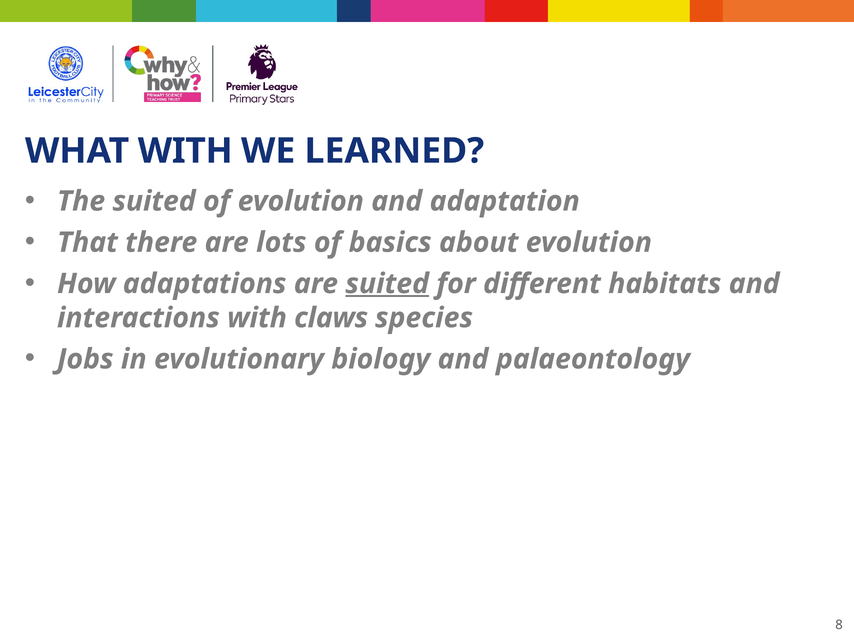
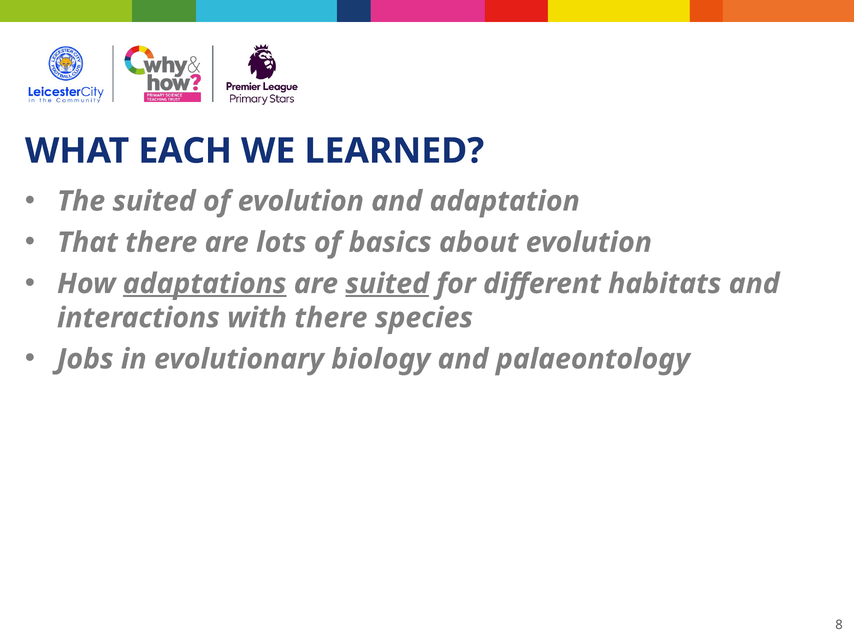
WHAT WITH: WITH -> EACH
adaptations underline: none -> present
with claws: claws -> there
